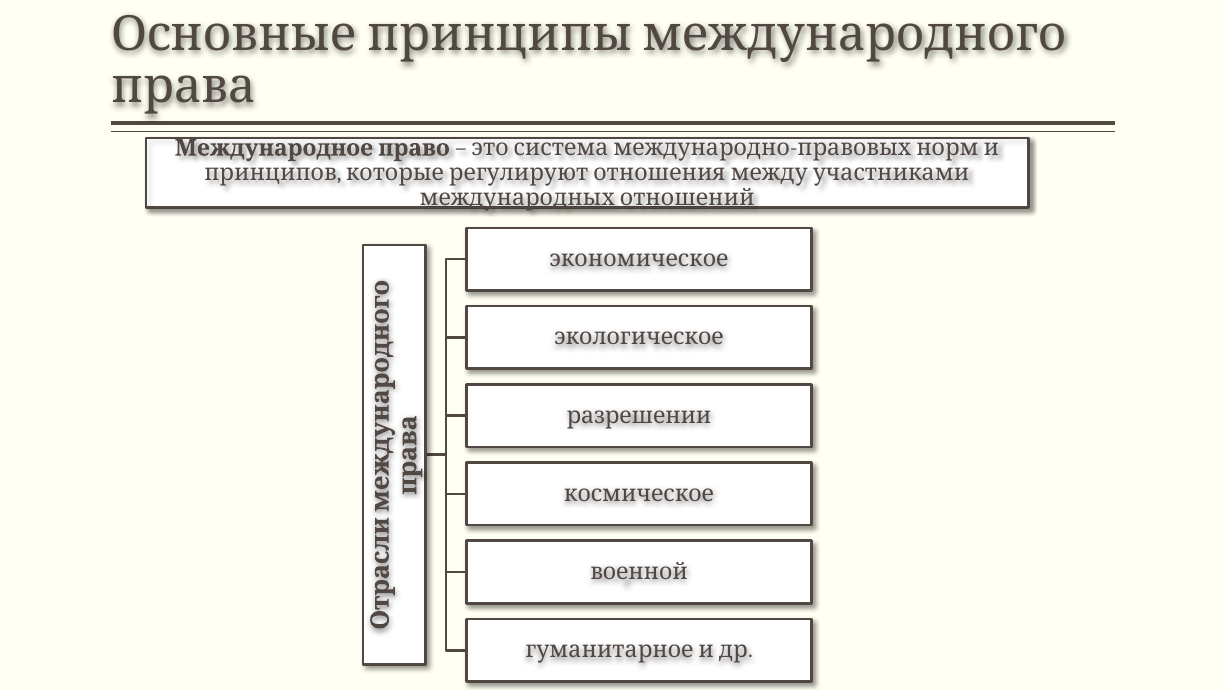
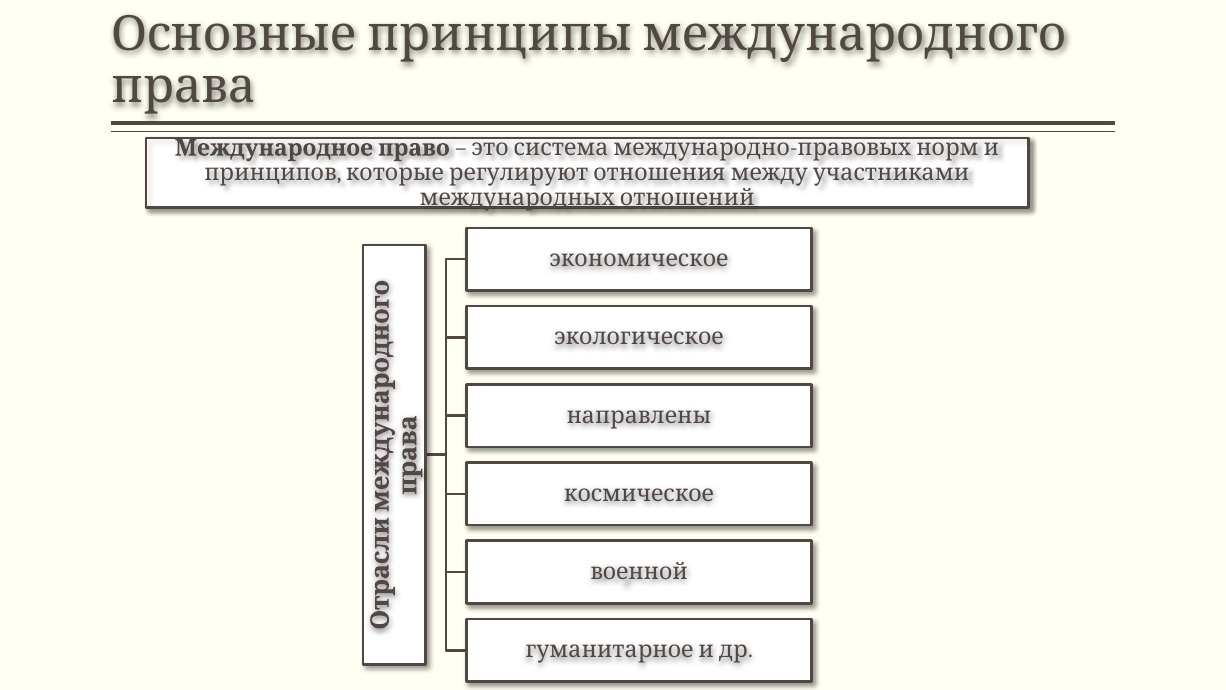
разрешении: разрешении -> направлены
